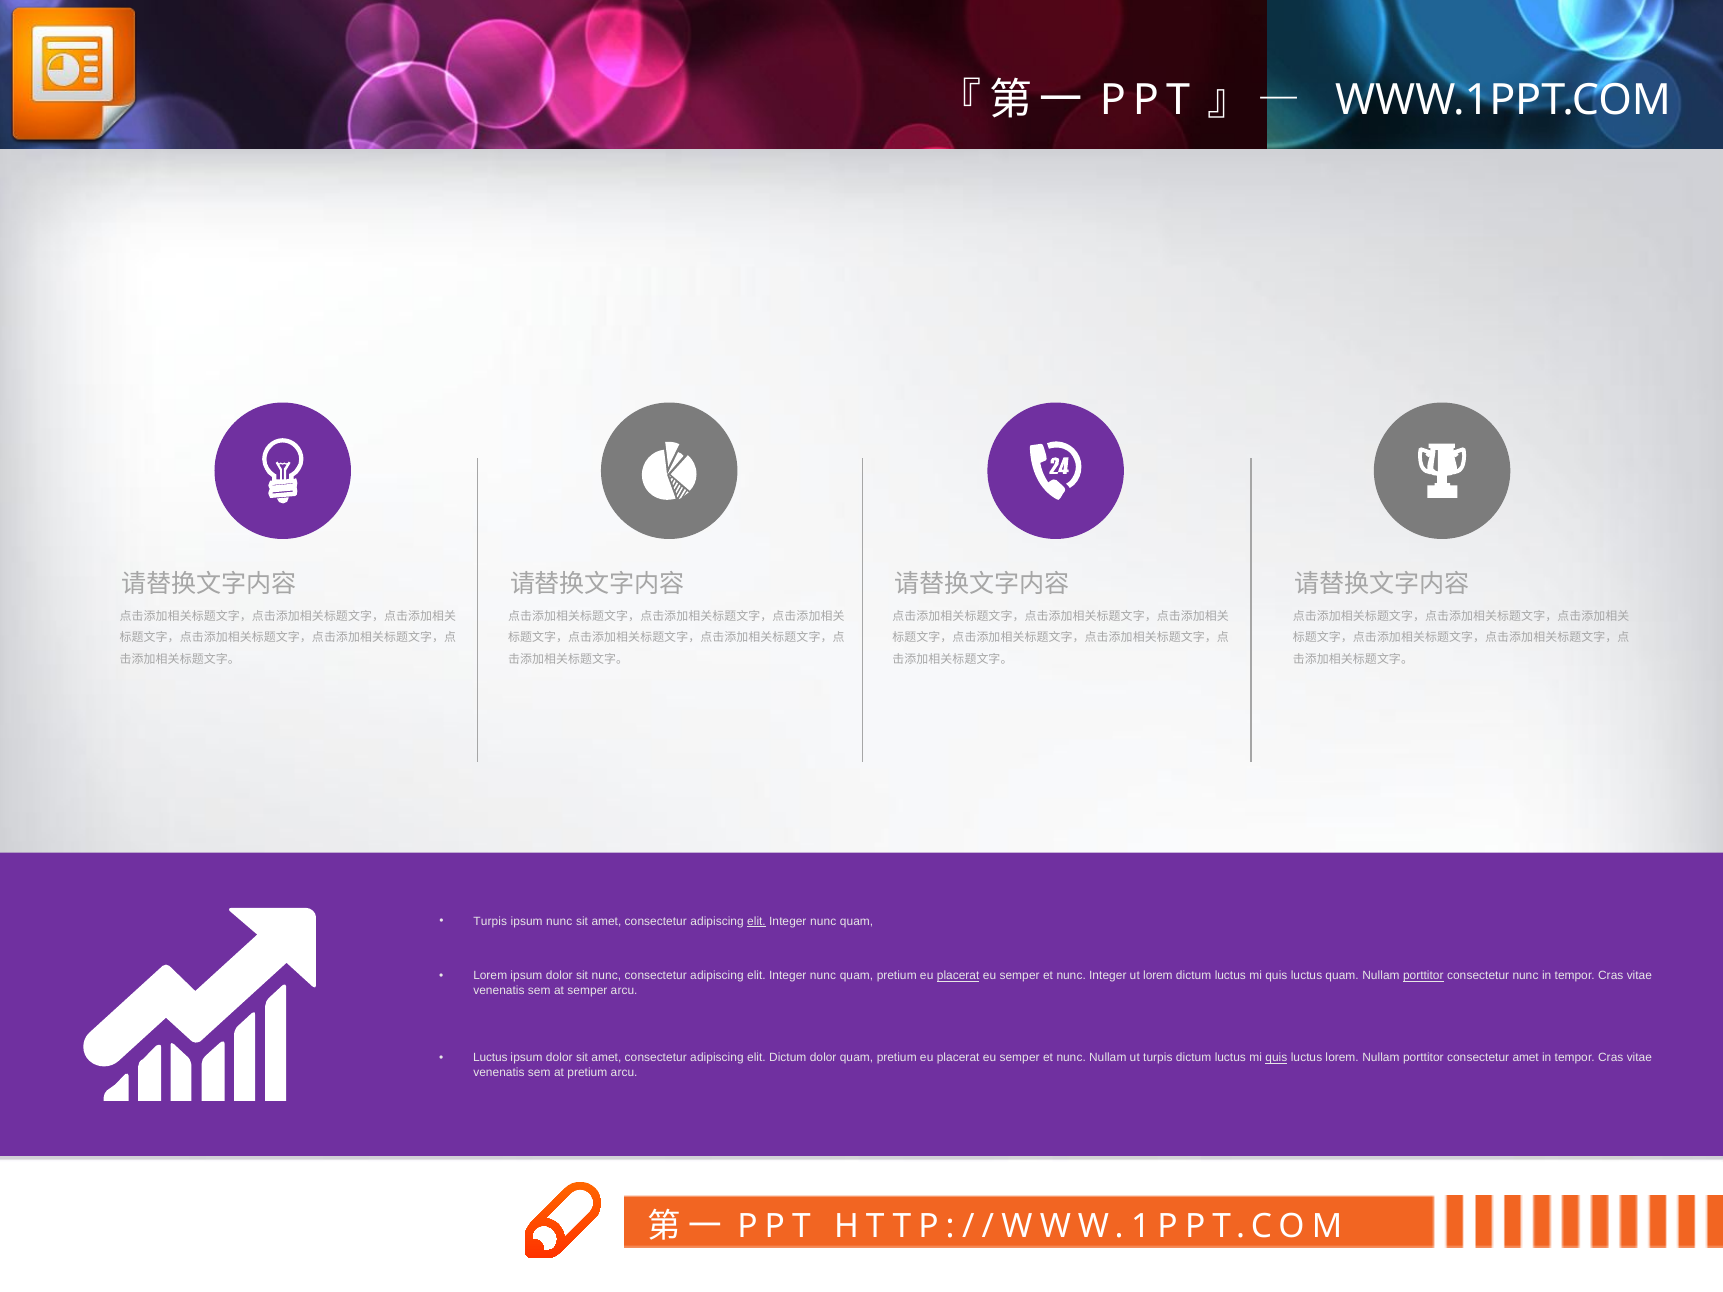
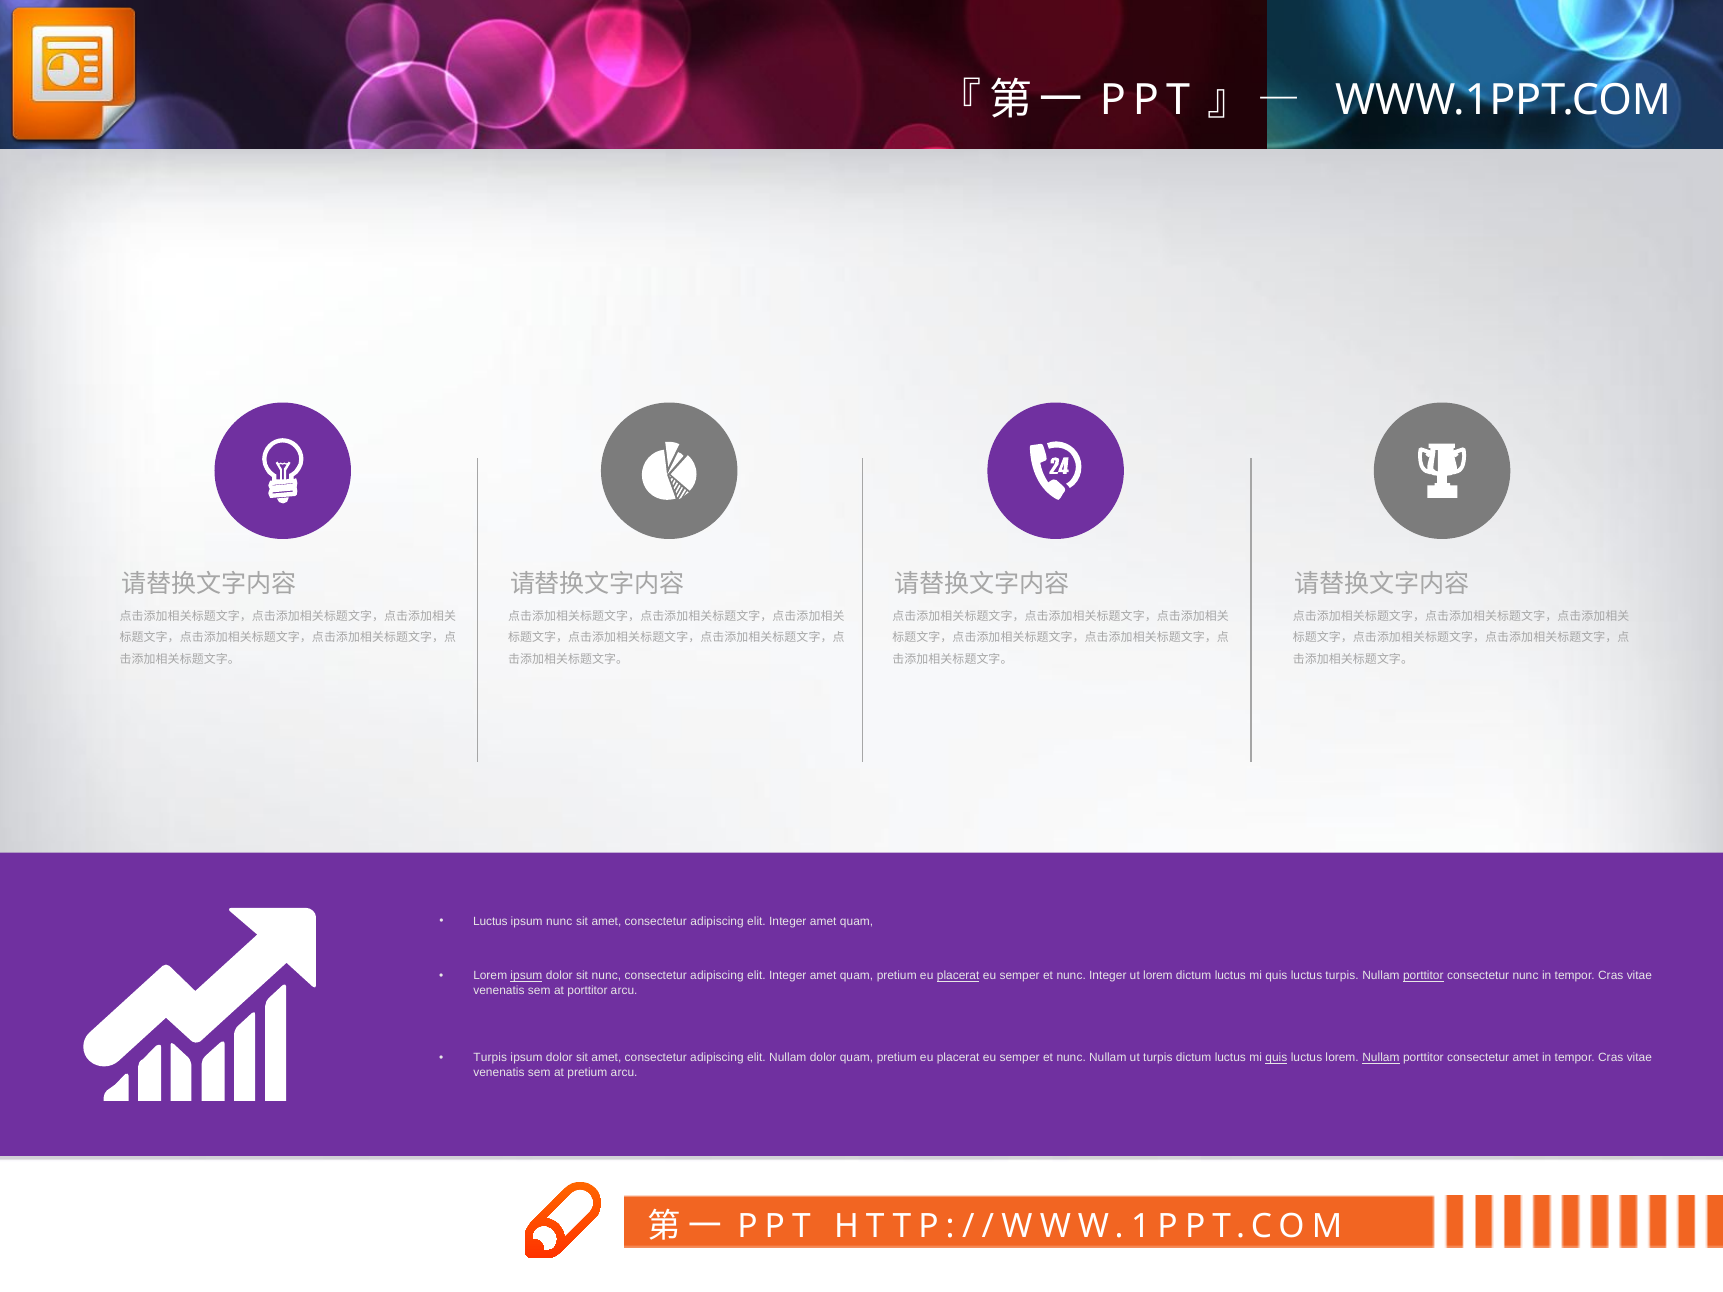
Turpis at (490, 922): Turpis -> Luctus
elit at (756, 922) underline: present -> none
nunc at (823, 922): nunc -> amet
ipsum at (526, 976) underline: none -> present
nunc at (823, 976): nunc -> amet
luctus quam: quam -> turpis
at semper: semper -> porttitor
Luctus at (490, 1058): Luctus -> Turpis
elit Dictum: Dictum -> Nullam
Nullam at (1381, 1058) underline: none -> present
